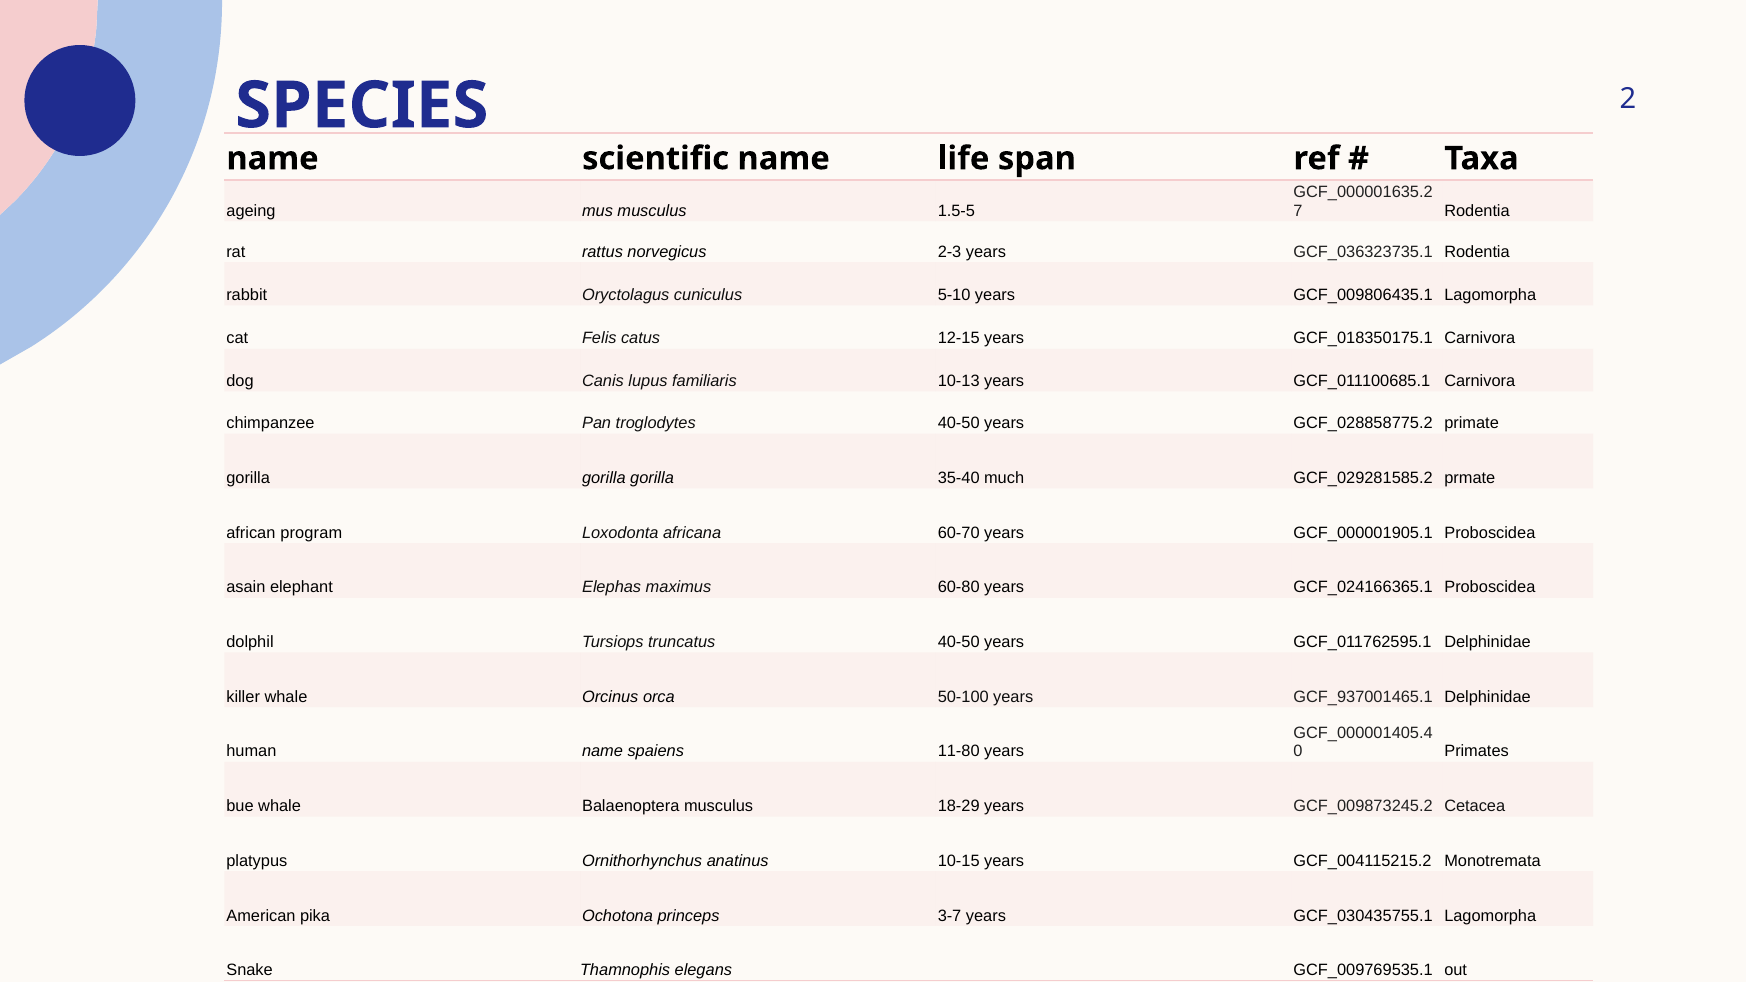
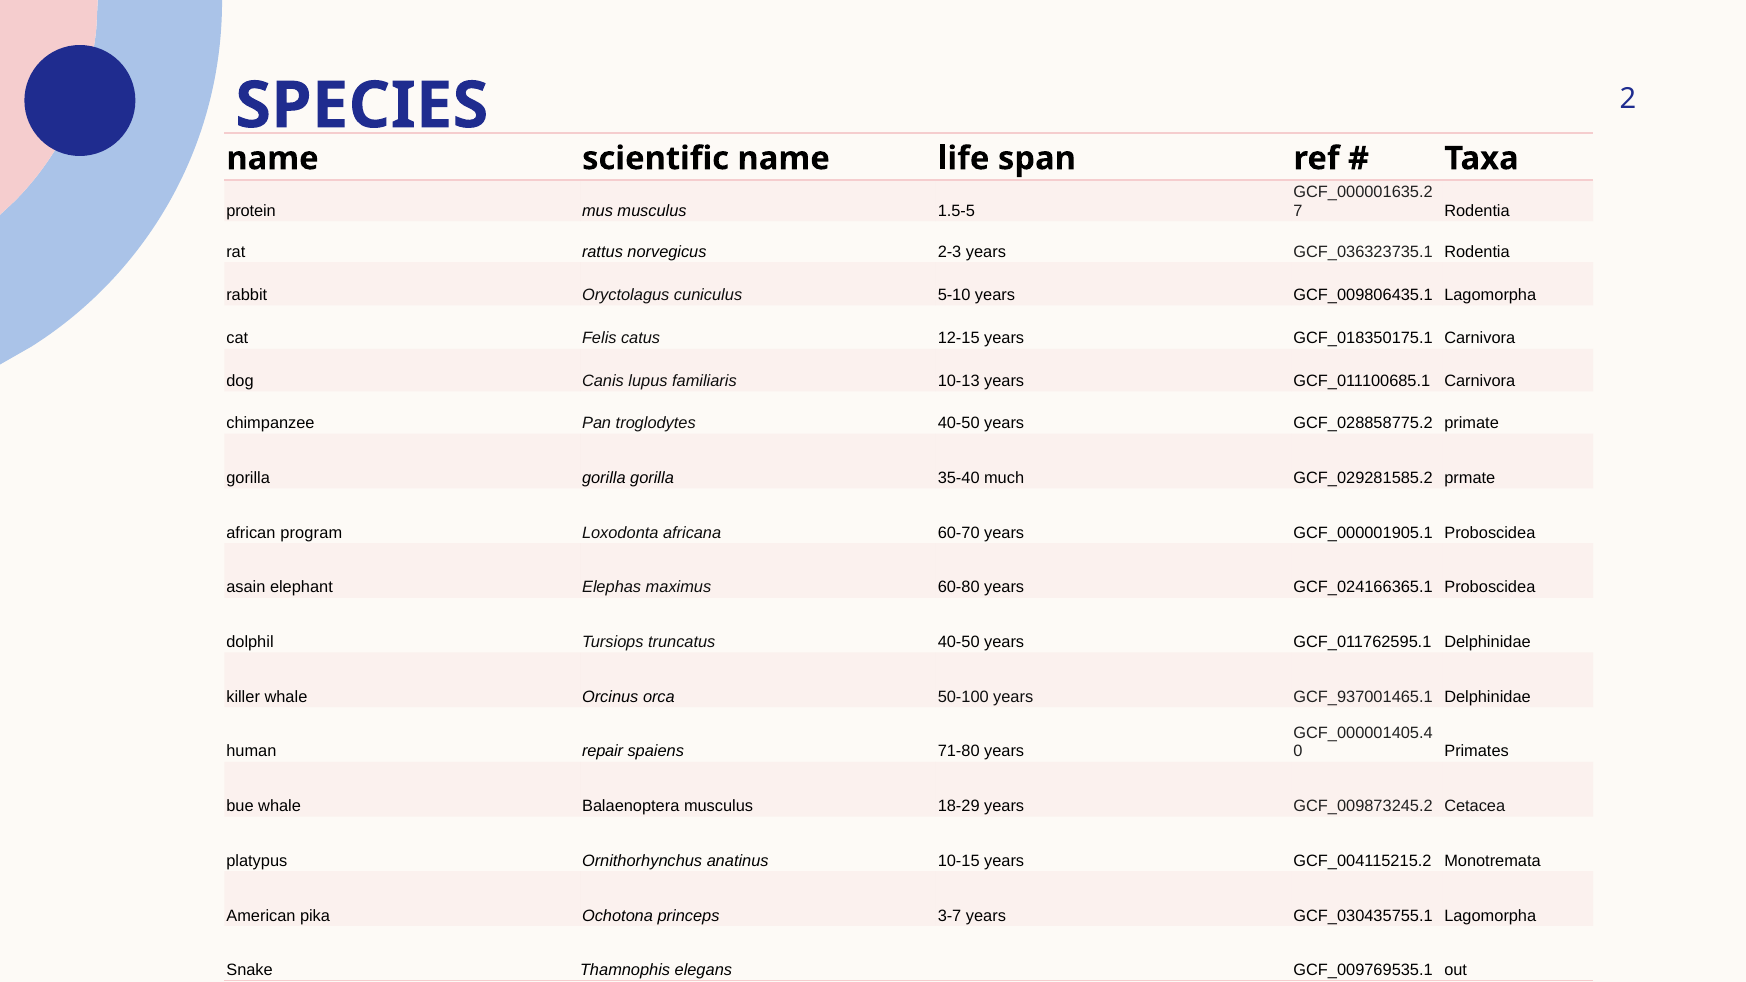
ageing: ageing -> protein
human name: name -> repair
11-80: 11-80 -> 71-80
